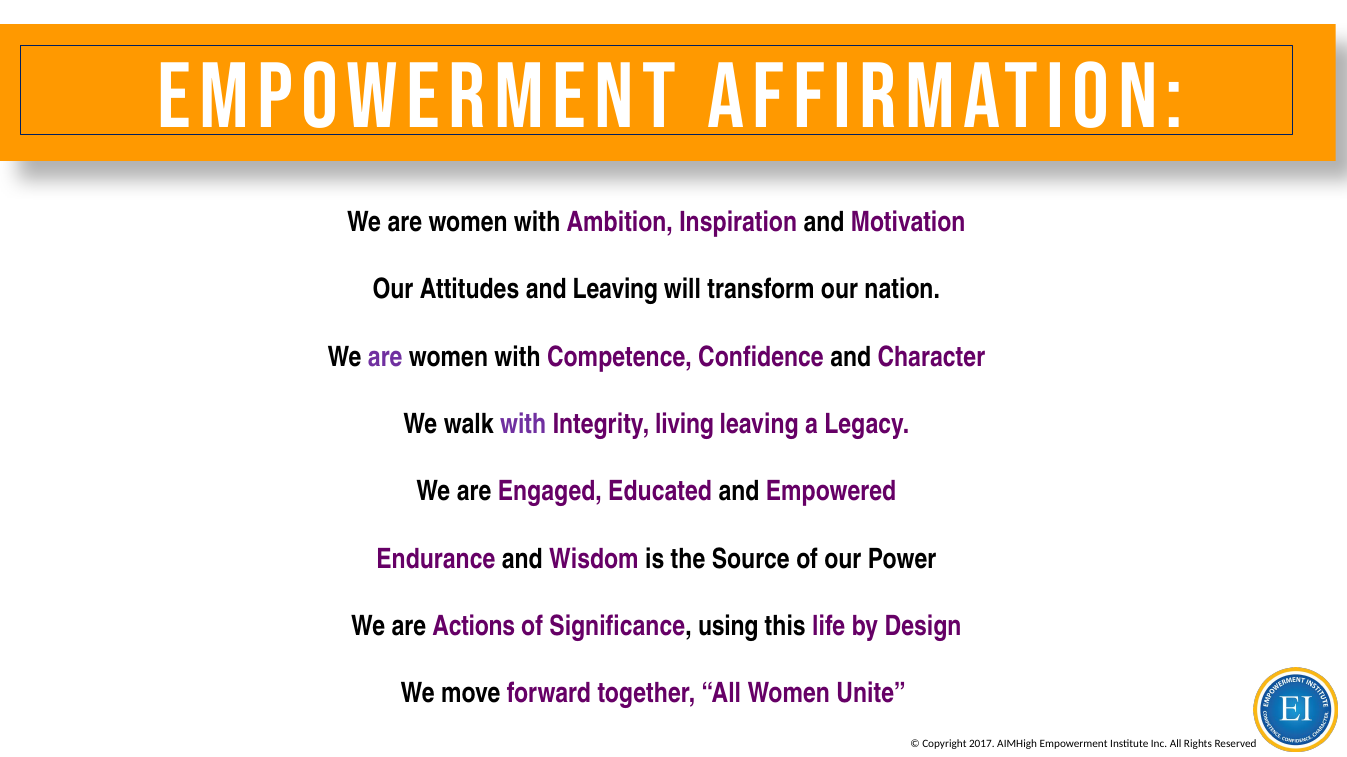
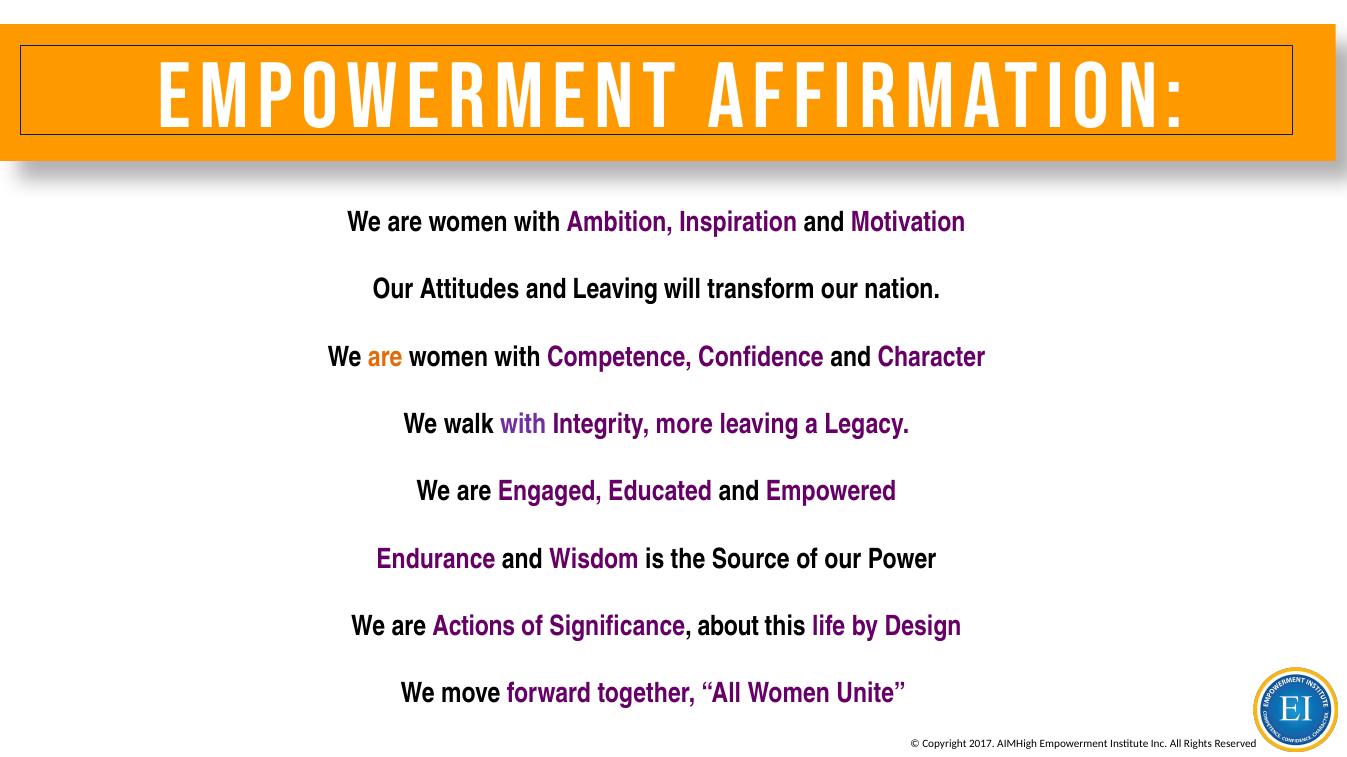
are at (385, 357) colour: purple -> orange
living: living -> more
using: using -> about
